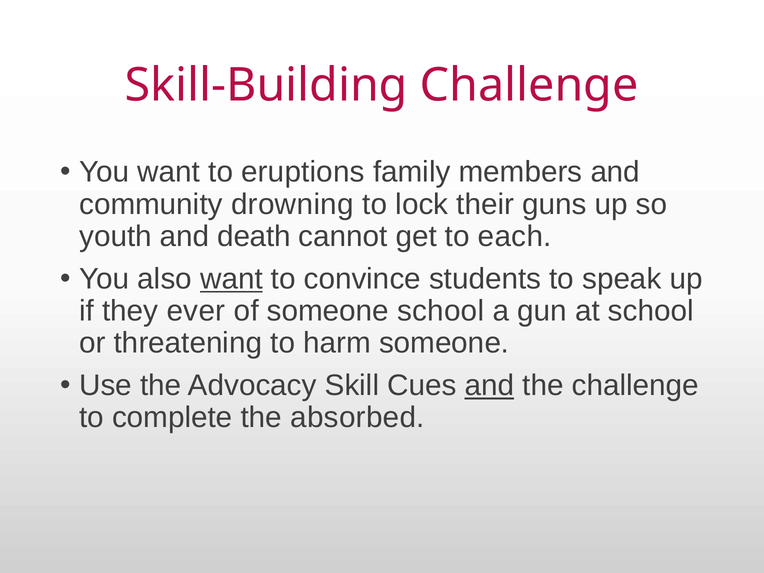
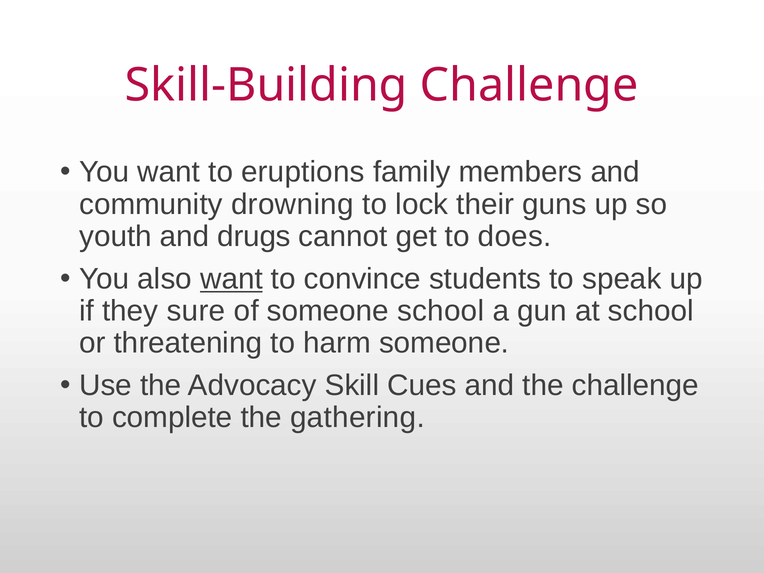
death: death -> drugs
each: each -> does
ever: ever -> sure
and at (489, 386) underline: present -> none
absorbed: absorbed -> gathering
